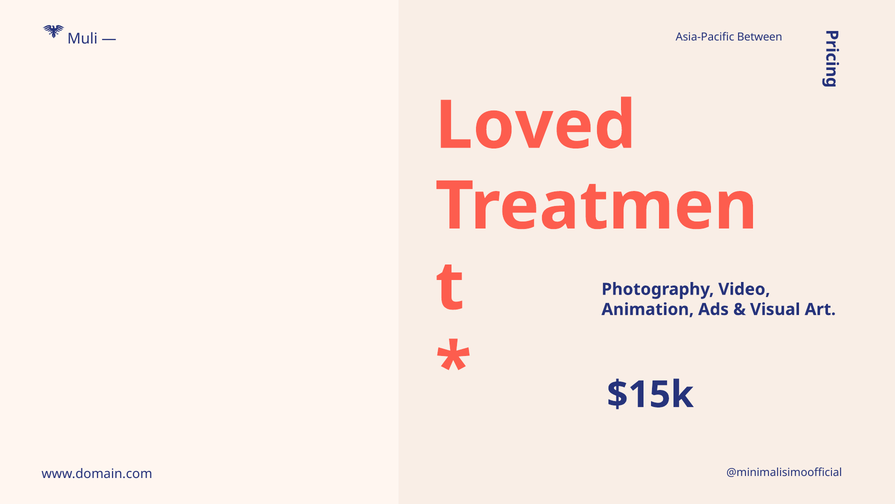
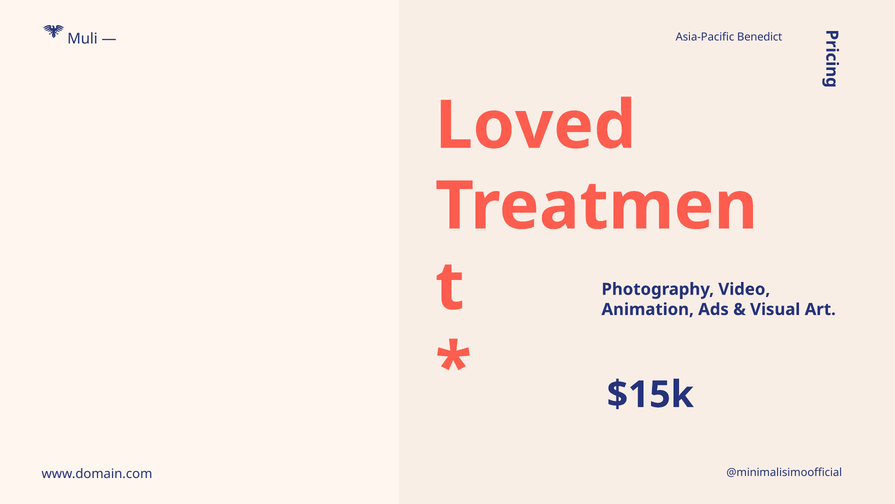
Between: Between -> Benedict
